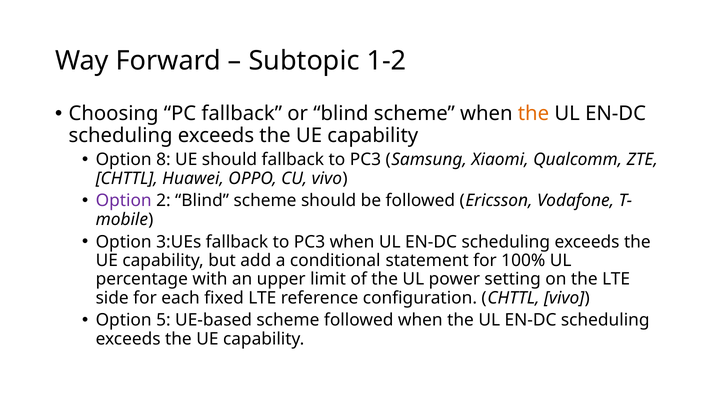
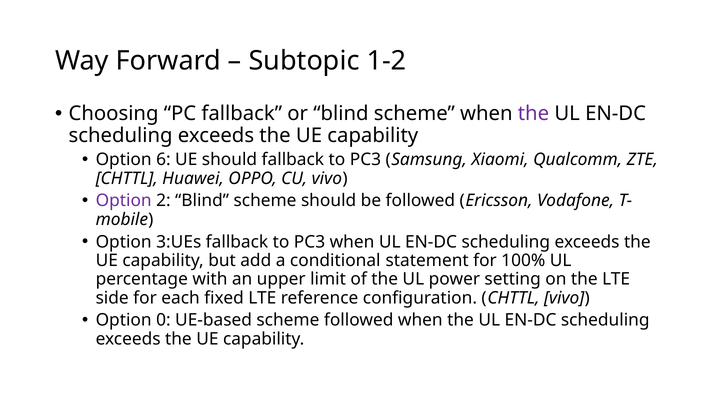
the at (533, 114) colour: orange -> purple
8: 8 -> 6
5: 5 -> 0
